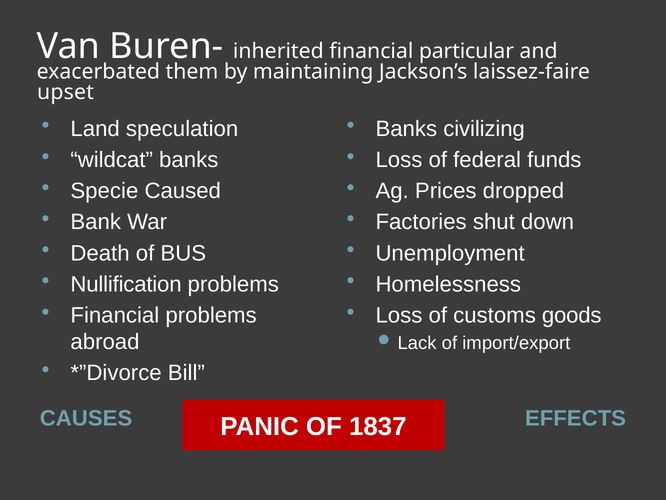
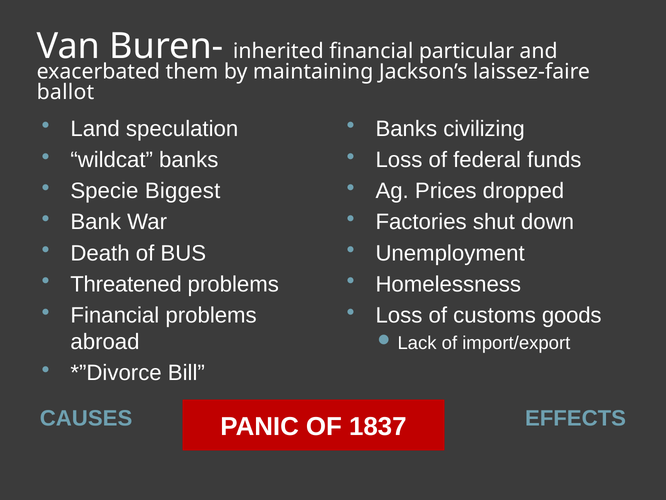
upset: upset -> ballot
Caused: Caused -> Biggest
Nullification: Nullification -> Threatened
